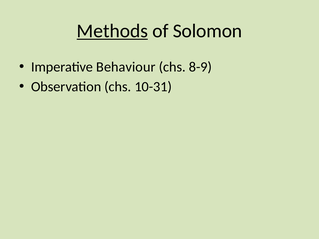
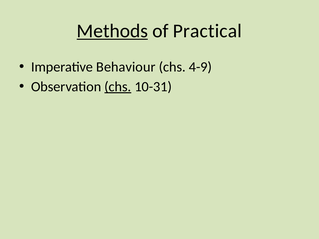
Solomon: Solomon -> Practical
8-9: 8-9 -> 4-9
chs at (118, 87) underline: none -> present
